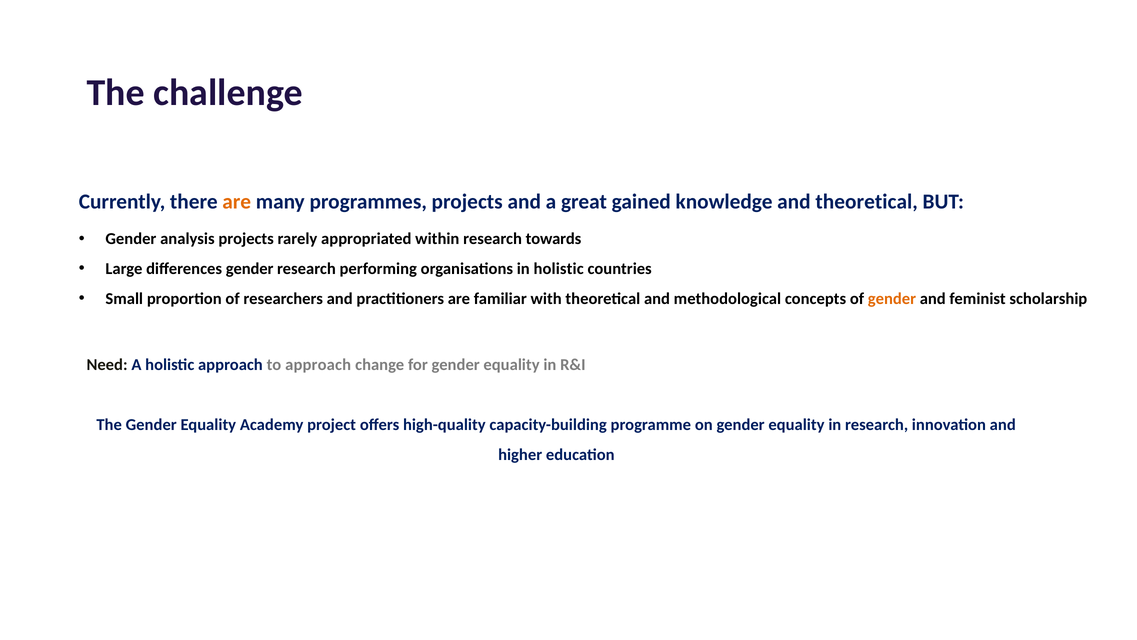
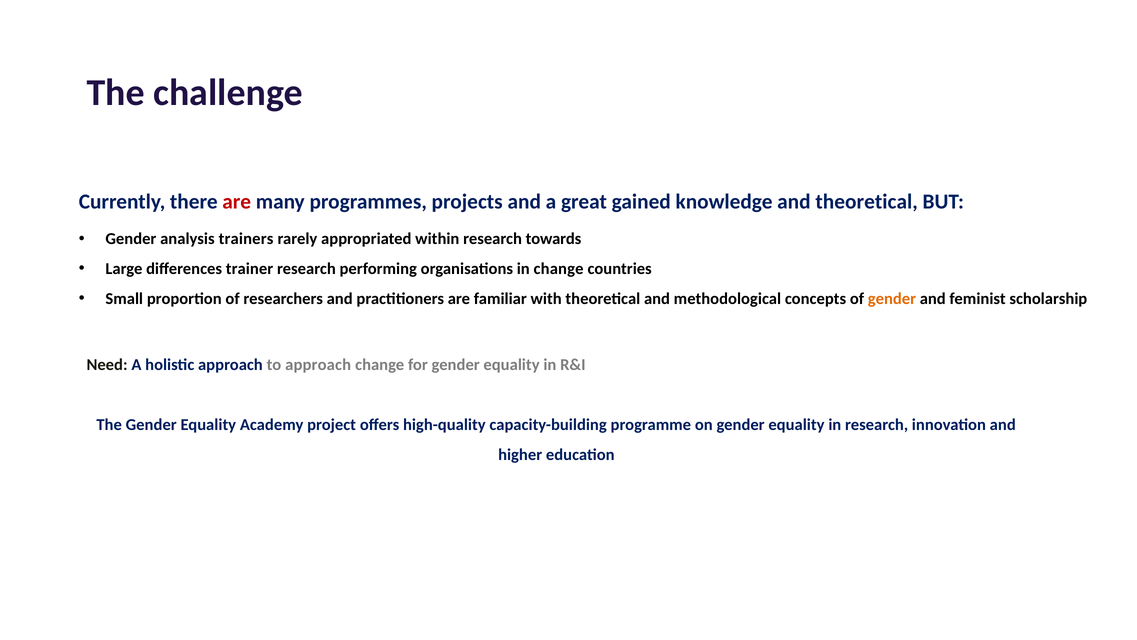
are at (237, 201) colour: orange -> red
analysis projects: projects -> trainers
differences gender: gender -> trainer
in holistic: holistic -> change
